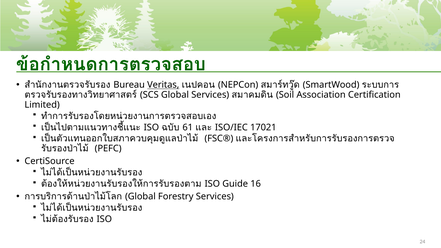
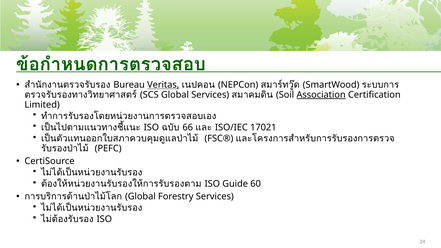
Association underline: none -> present
61: 61 -> 66
16: 16 -> 60
